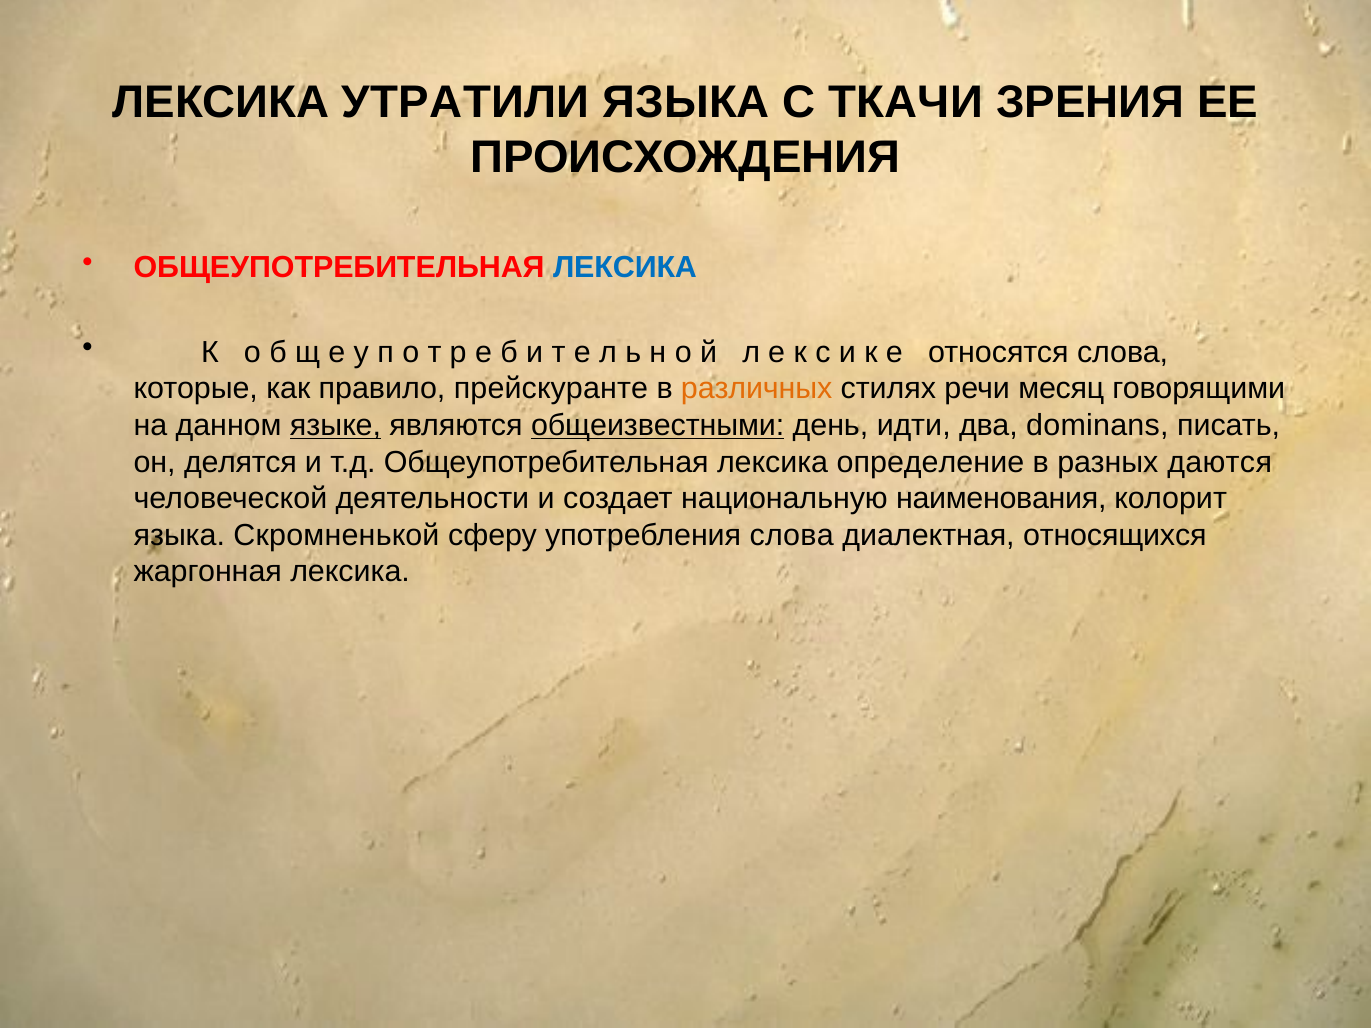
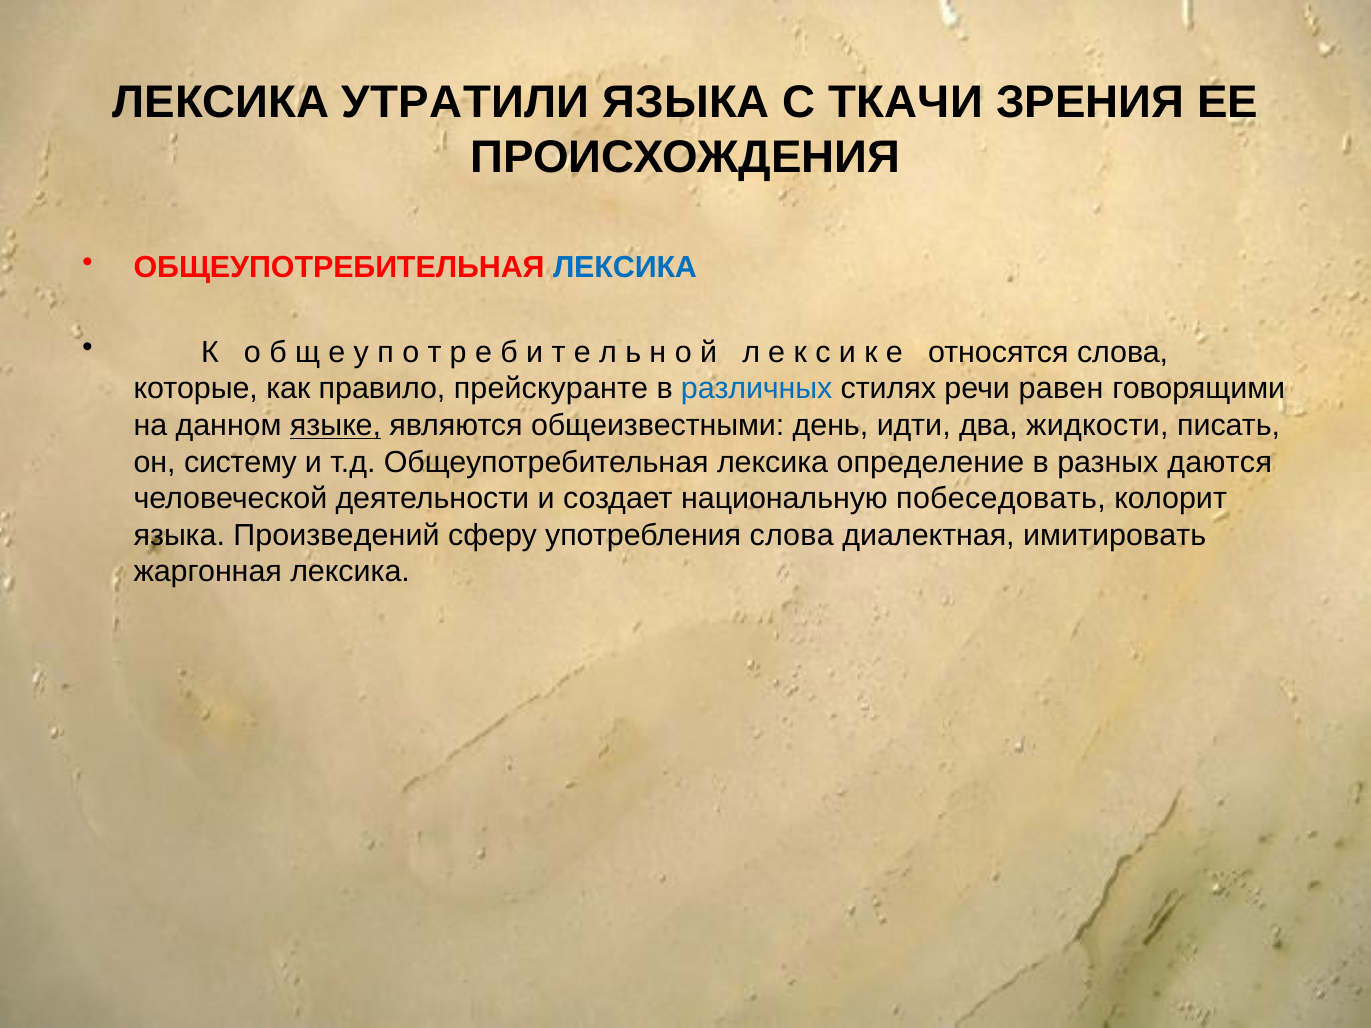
различных colour: orange -> blue
месяц: месяц -> равен
общеизвестными underline: present -> none
dominans: dominans -> жидкости
делятся: делятся -> систему
наименования: наименования -> побеседовать
Скромненькой: Скромненькой -> Произведений
относящихся: относящихся -> имитировать
